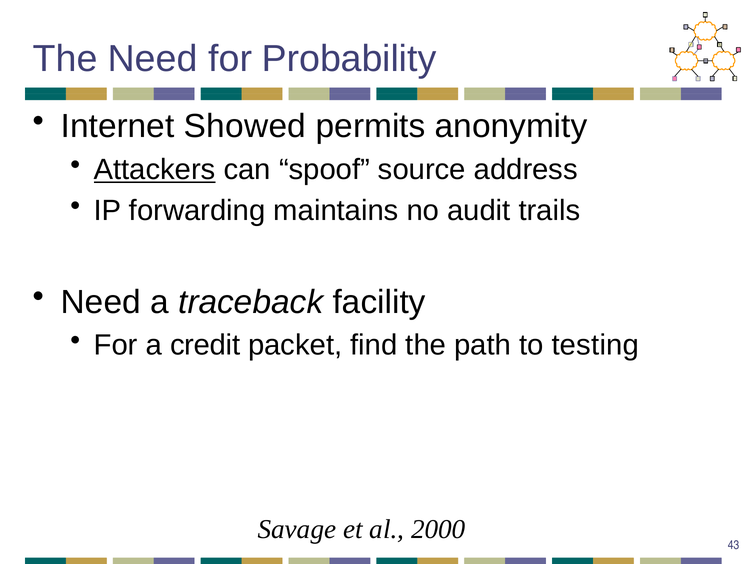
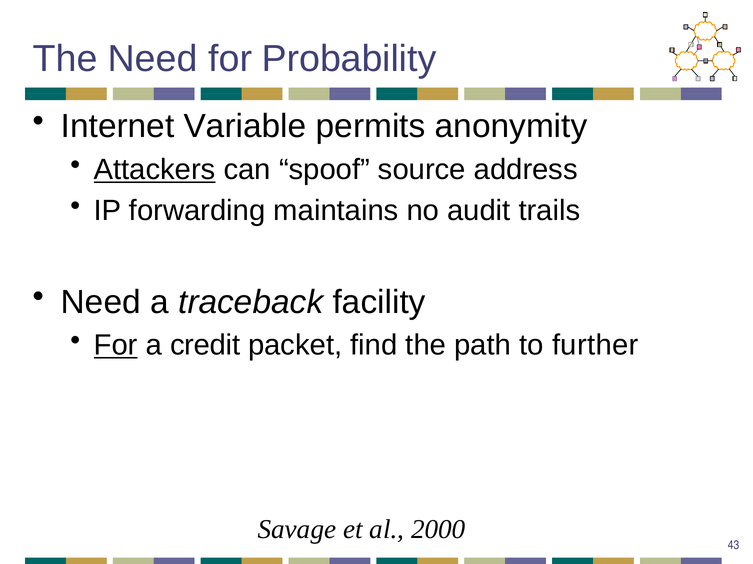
Showed: Showed -> Variable
For at (116, 346) underline: none -> present
testing: testing -> further
